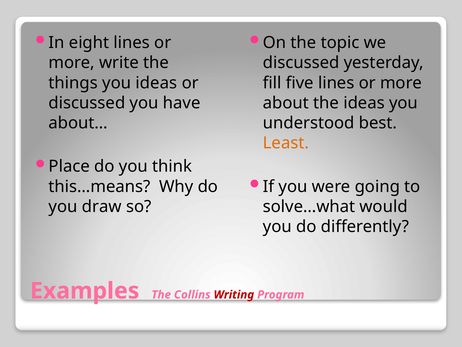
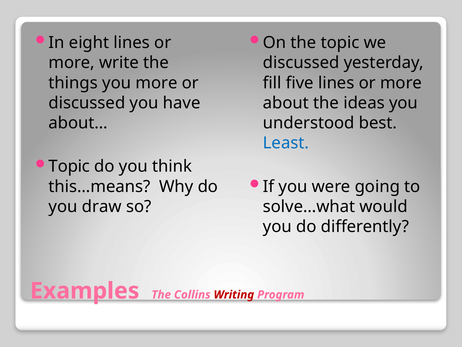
you ideas: ideas -> more
Least colour: orange -> blue
Place at (69, 166): Place -> Topic
